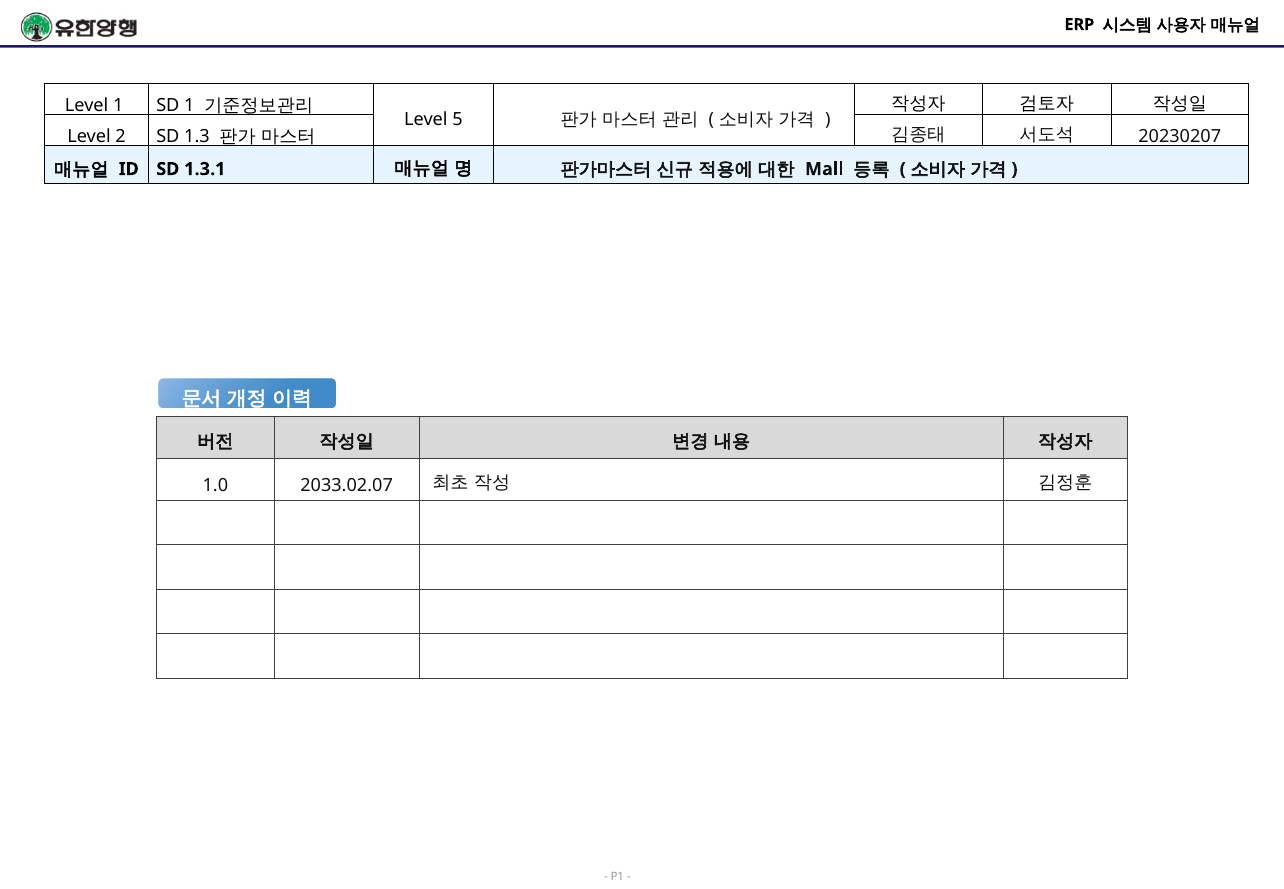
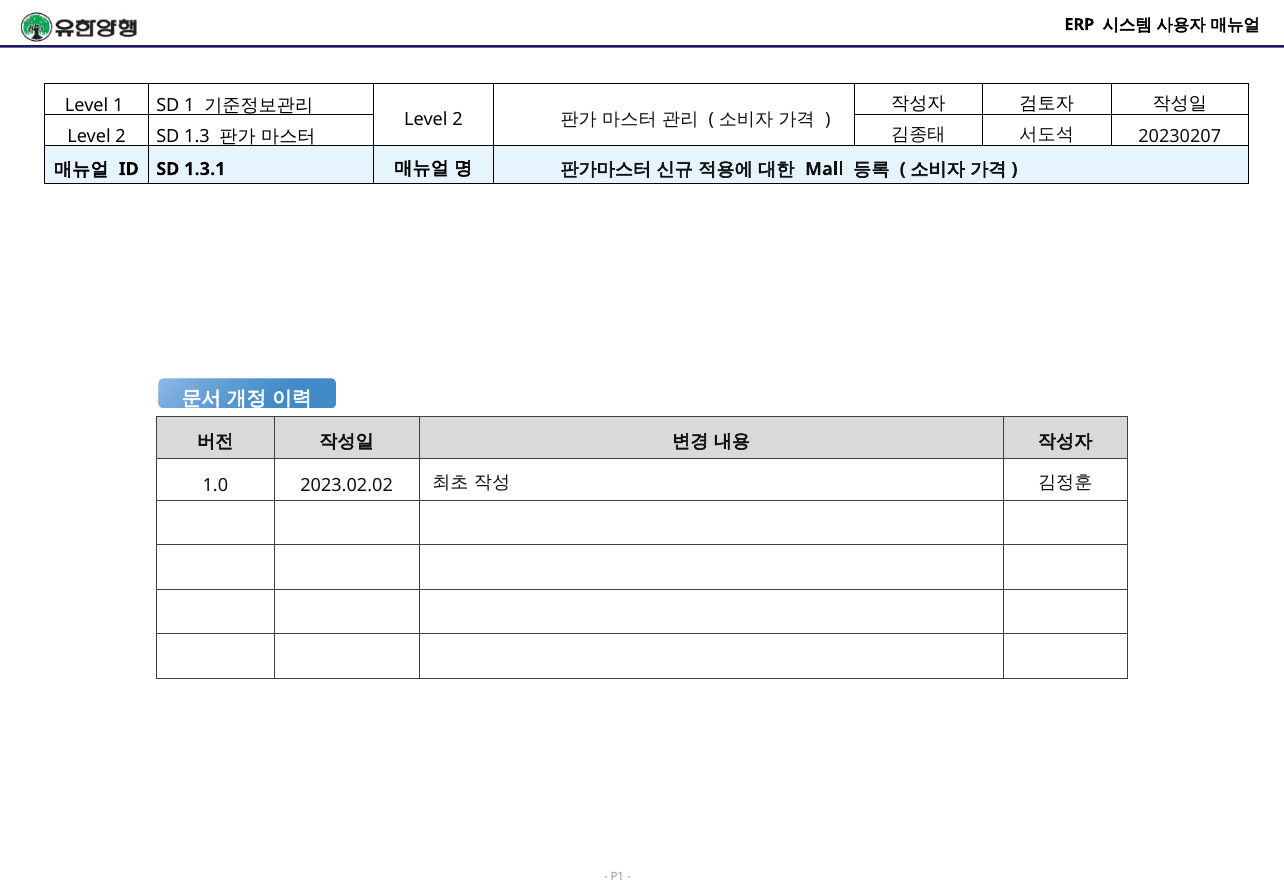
5 at (458, 119): 5 -> 2
2033.02.07: 2033.02.07 -> 2023.02.02
